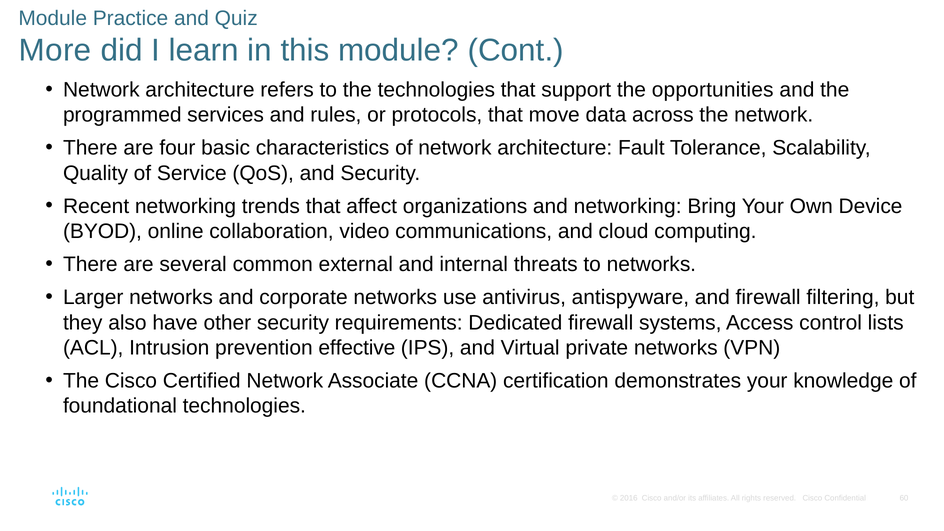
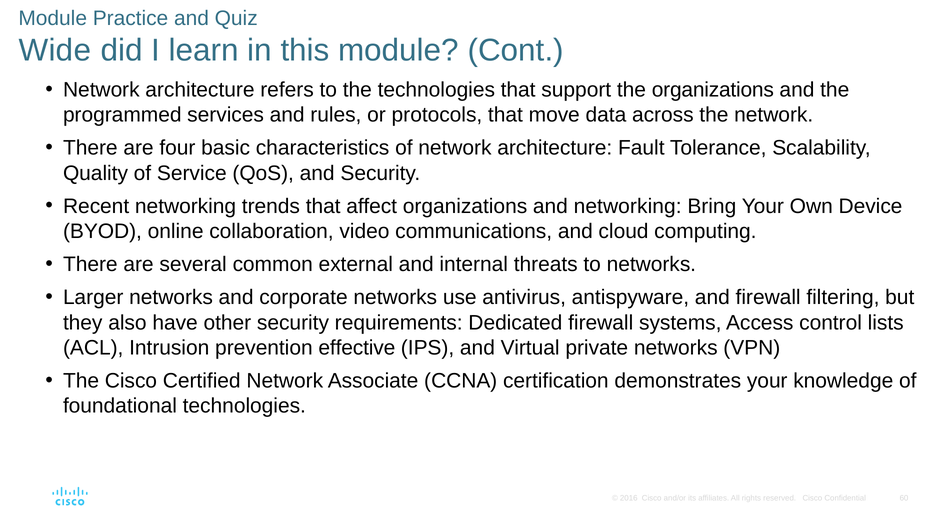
More: More -> Wide
the opportunities: opportunities -> organizations
